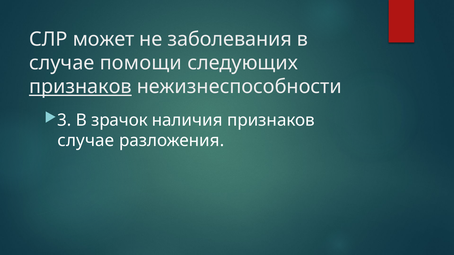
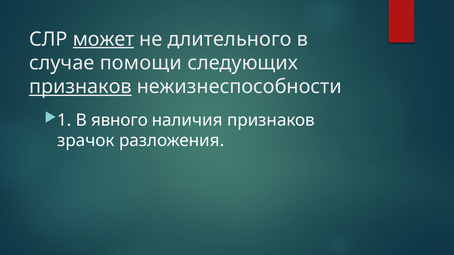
может underline: none -> present
заболевания: заболевания -> длительного
3: 3 -> 1
зрачок: зрачок -> явного
случае at (86, 141): случае -> зрачок
